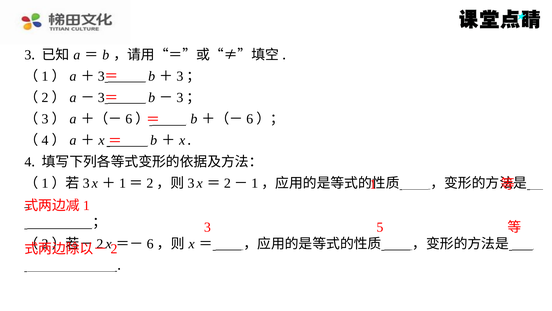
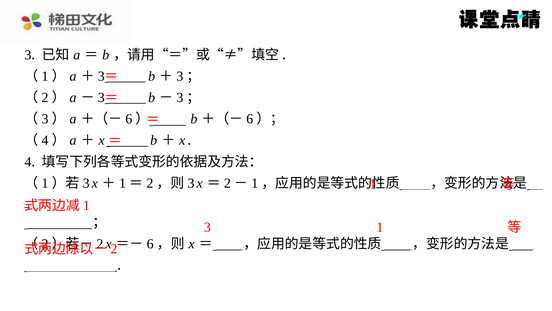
3 5: 5 -> 1
